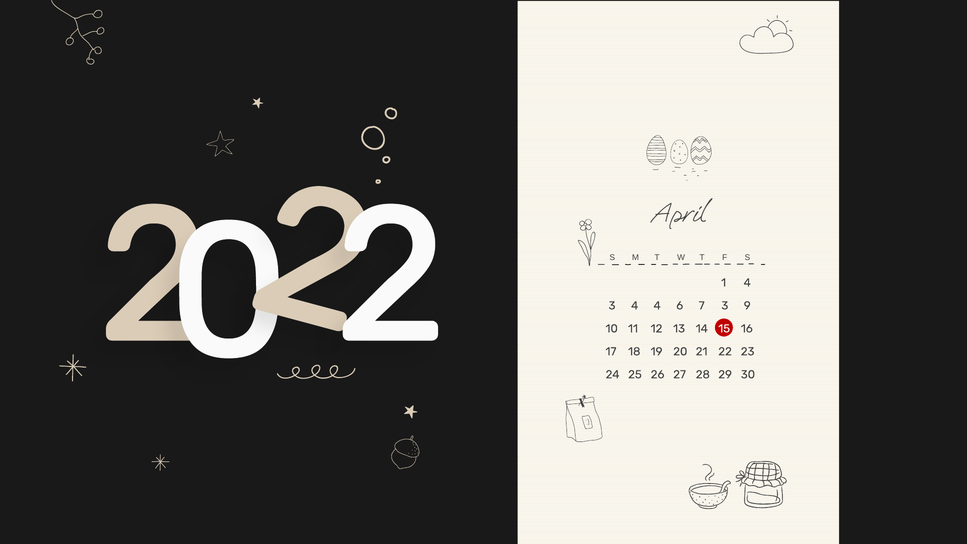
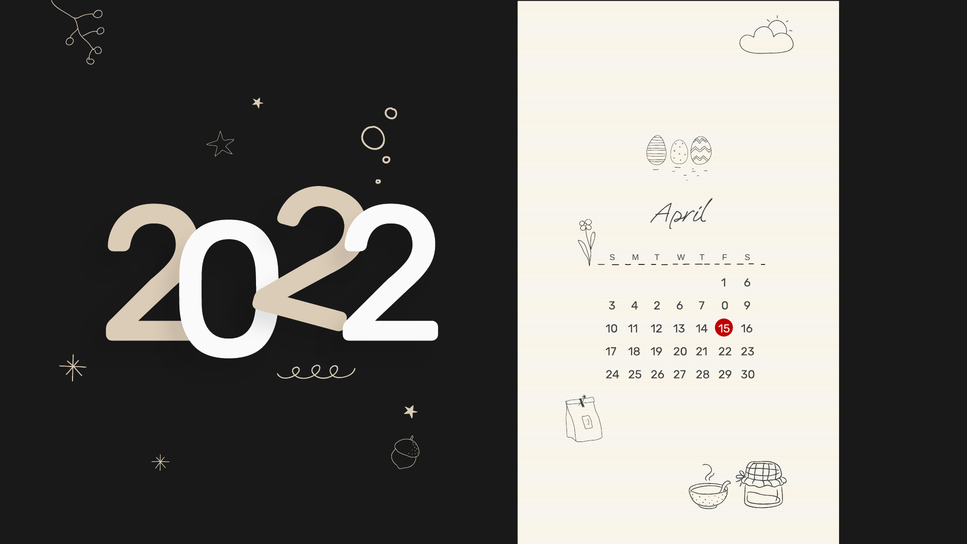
1 4: 4 -> 6
4 4: 4 -> 2
7 3: 3 -> 0
